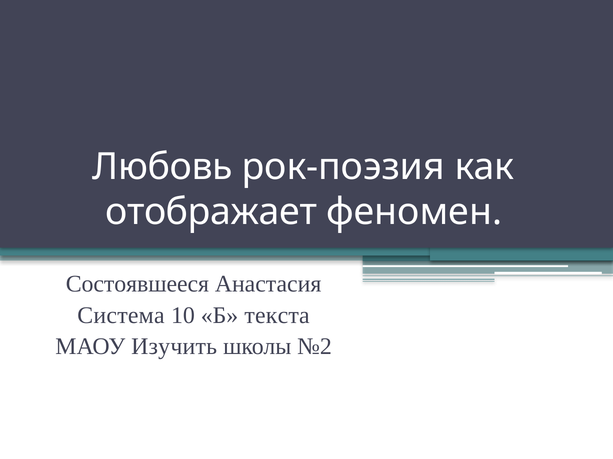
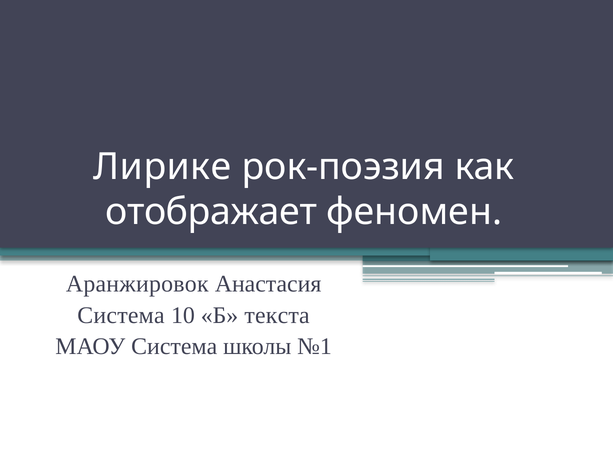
Любовь: Любовь -> Лирике
Состоявшееся: Состоявшееся -> Аранжировок
МАОУ Изучить: Изучить -> Система
№2: №2 -> №1
